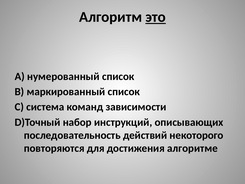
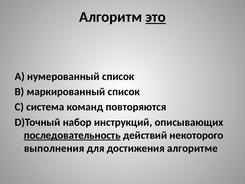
зависимости: зависимости -> повторяются
последовательность underline: none -> present
повторяются: повторяются -> выполнения
